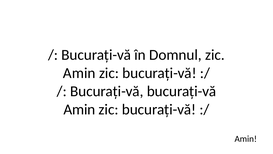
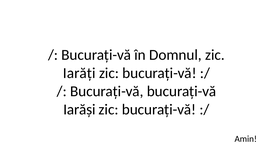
Amin at (79, 73): Amin -> Iarăți
Amin at (79, 109): Amin -> Iarăși
